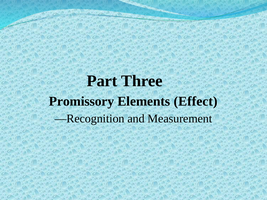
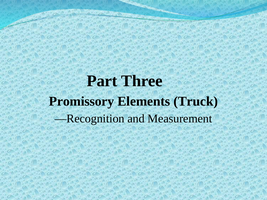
Effect: Effect -> Truck
